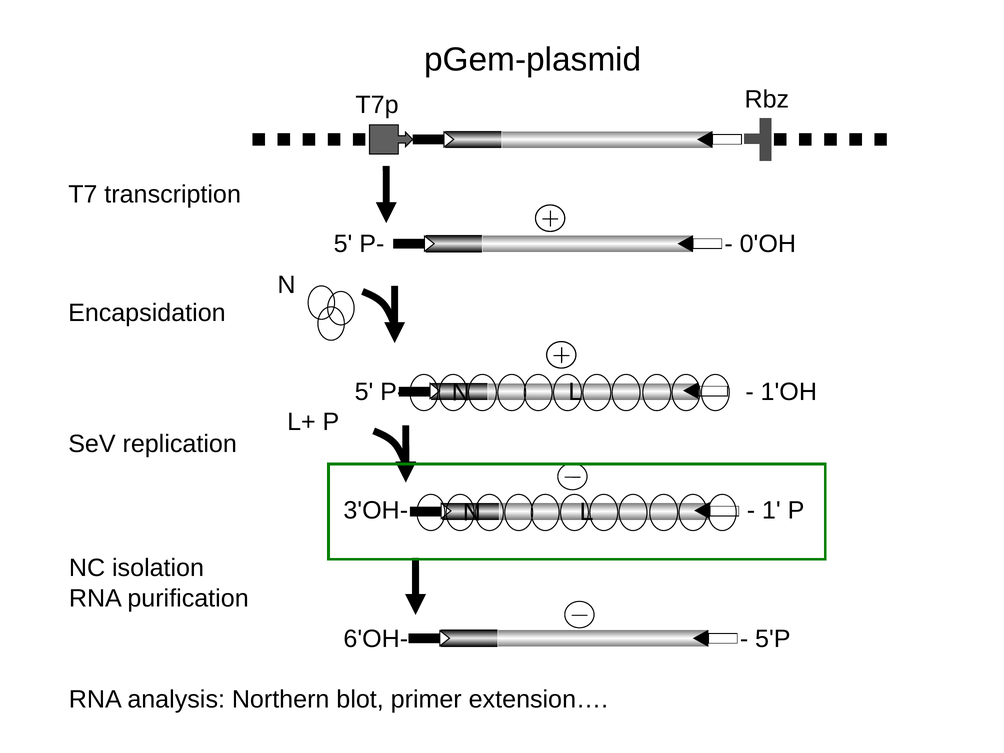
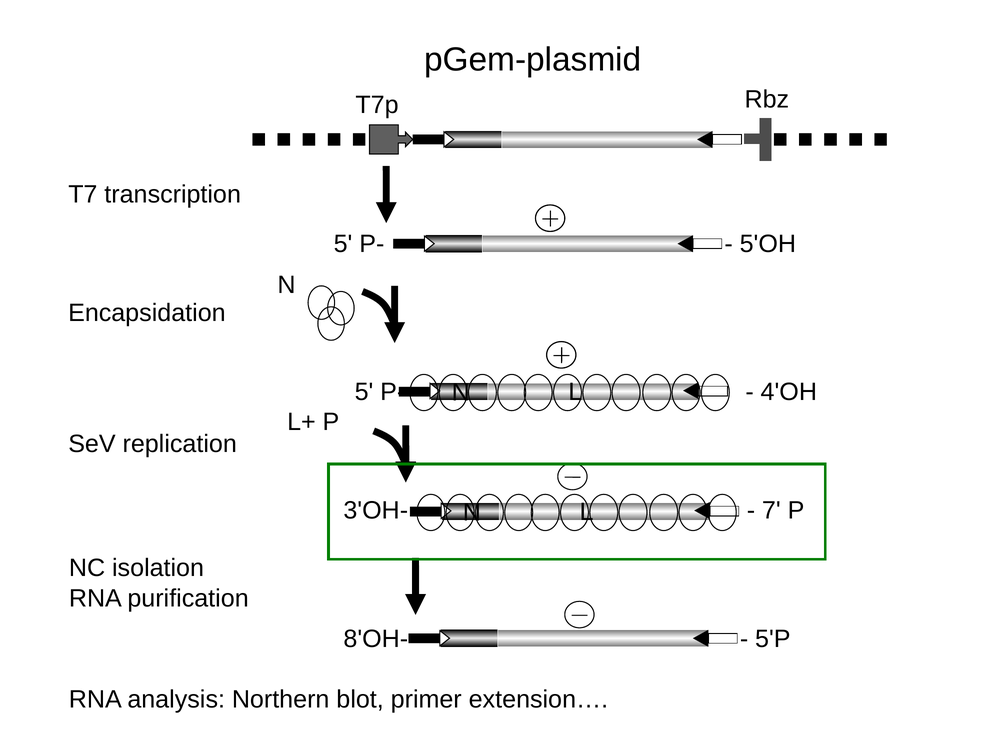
0'OH: 0'OH -> 5'OH
1'OH: 1'OH -> 4'OH
1: 1 -> 7
6'OH-: 6'OH- -> 8'OH-
